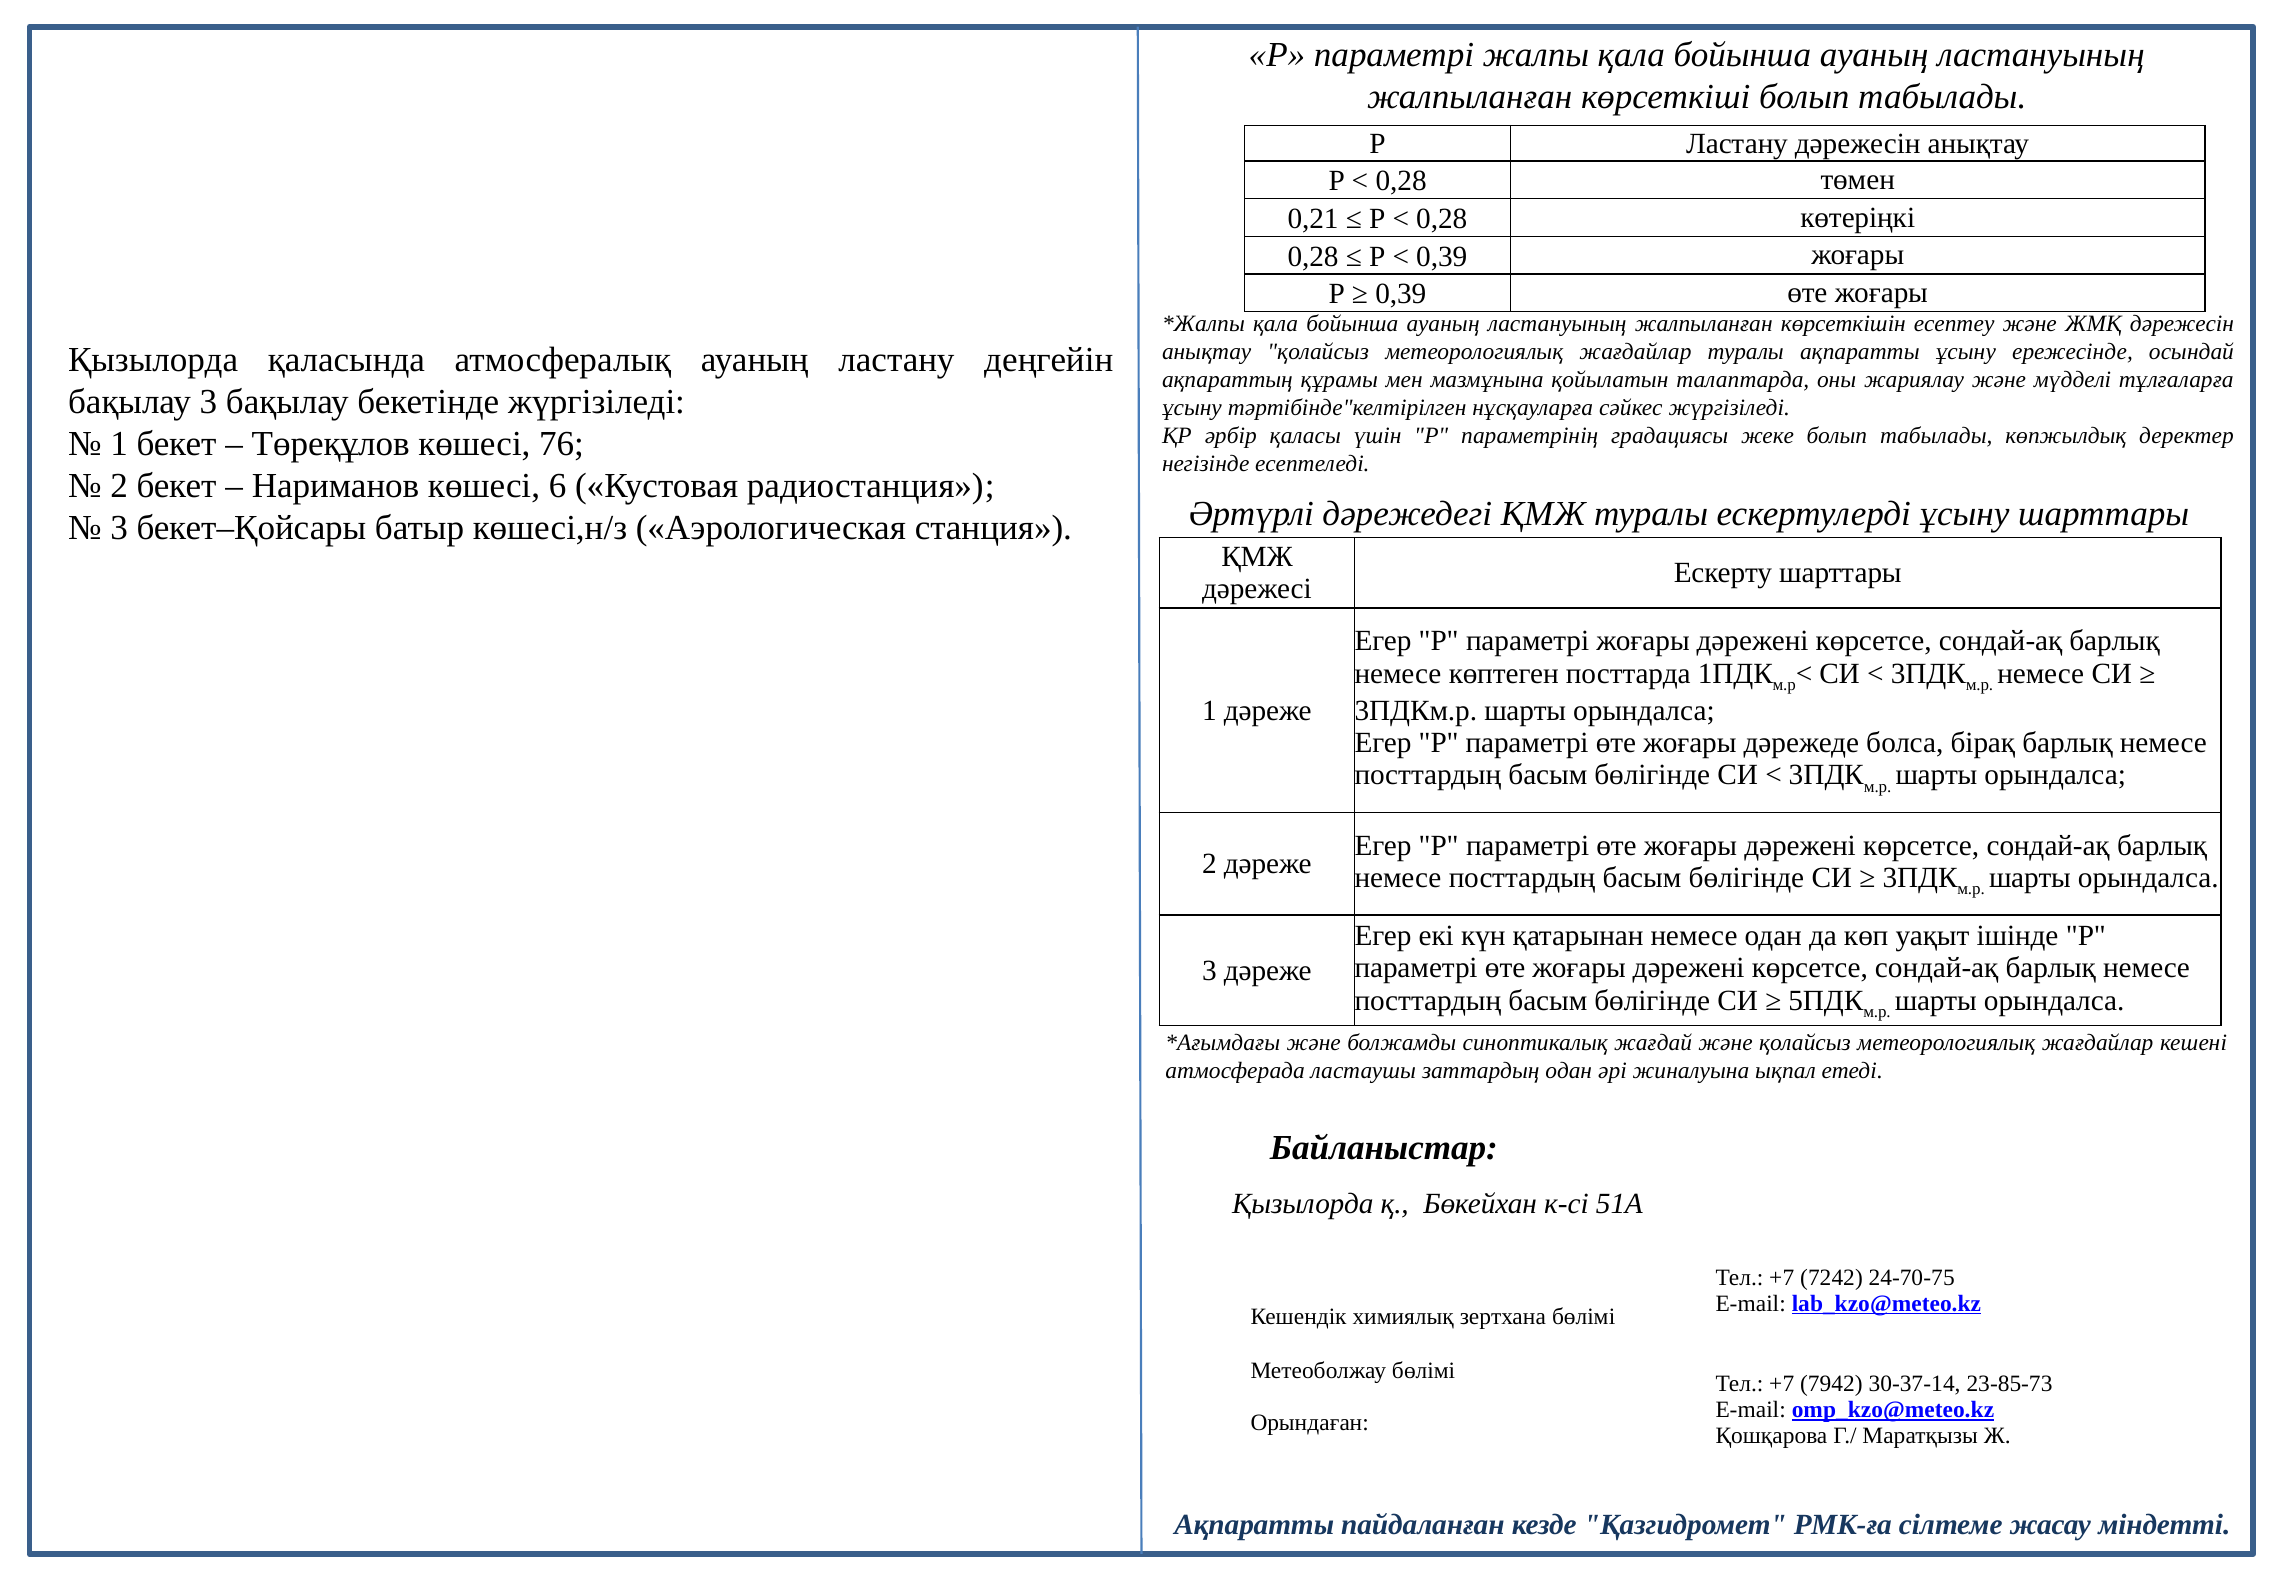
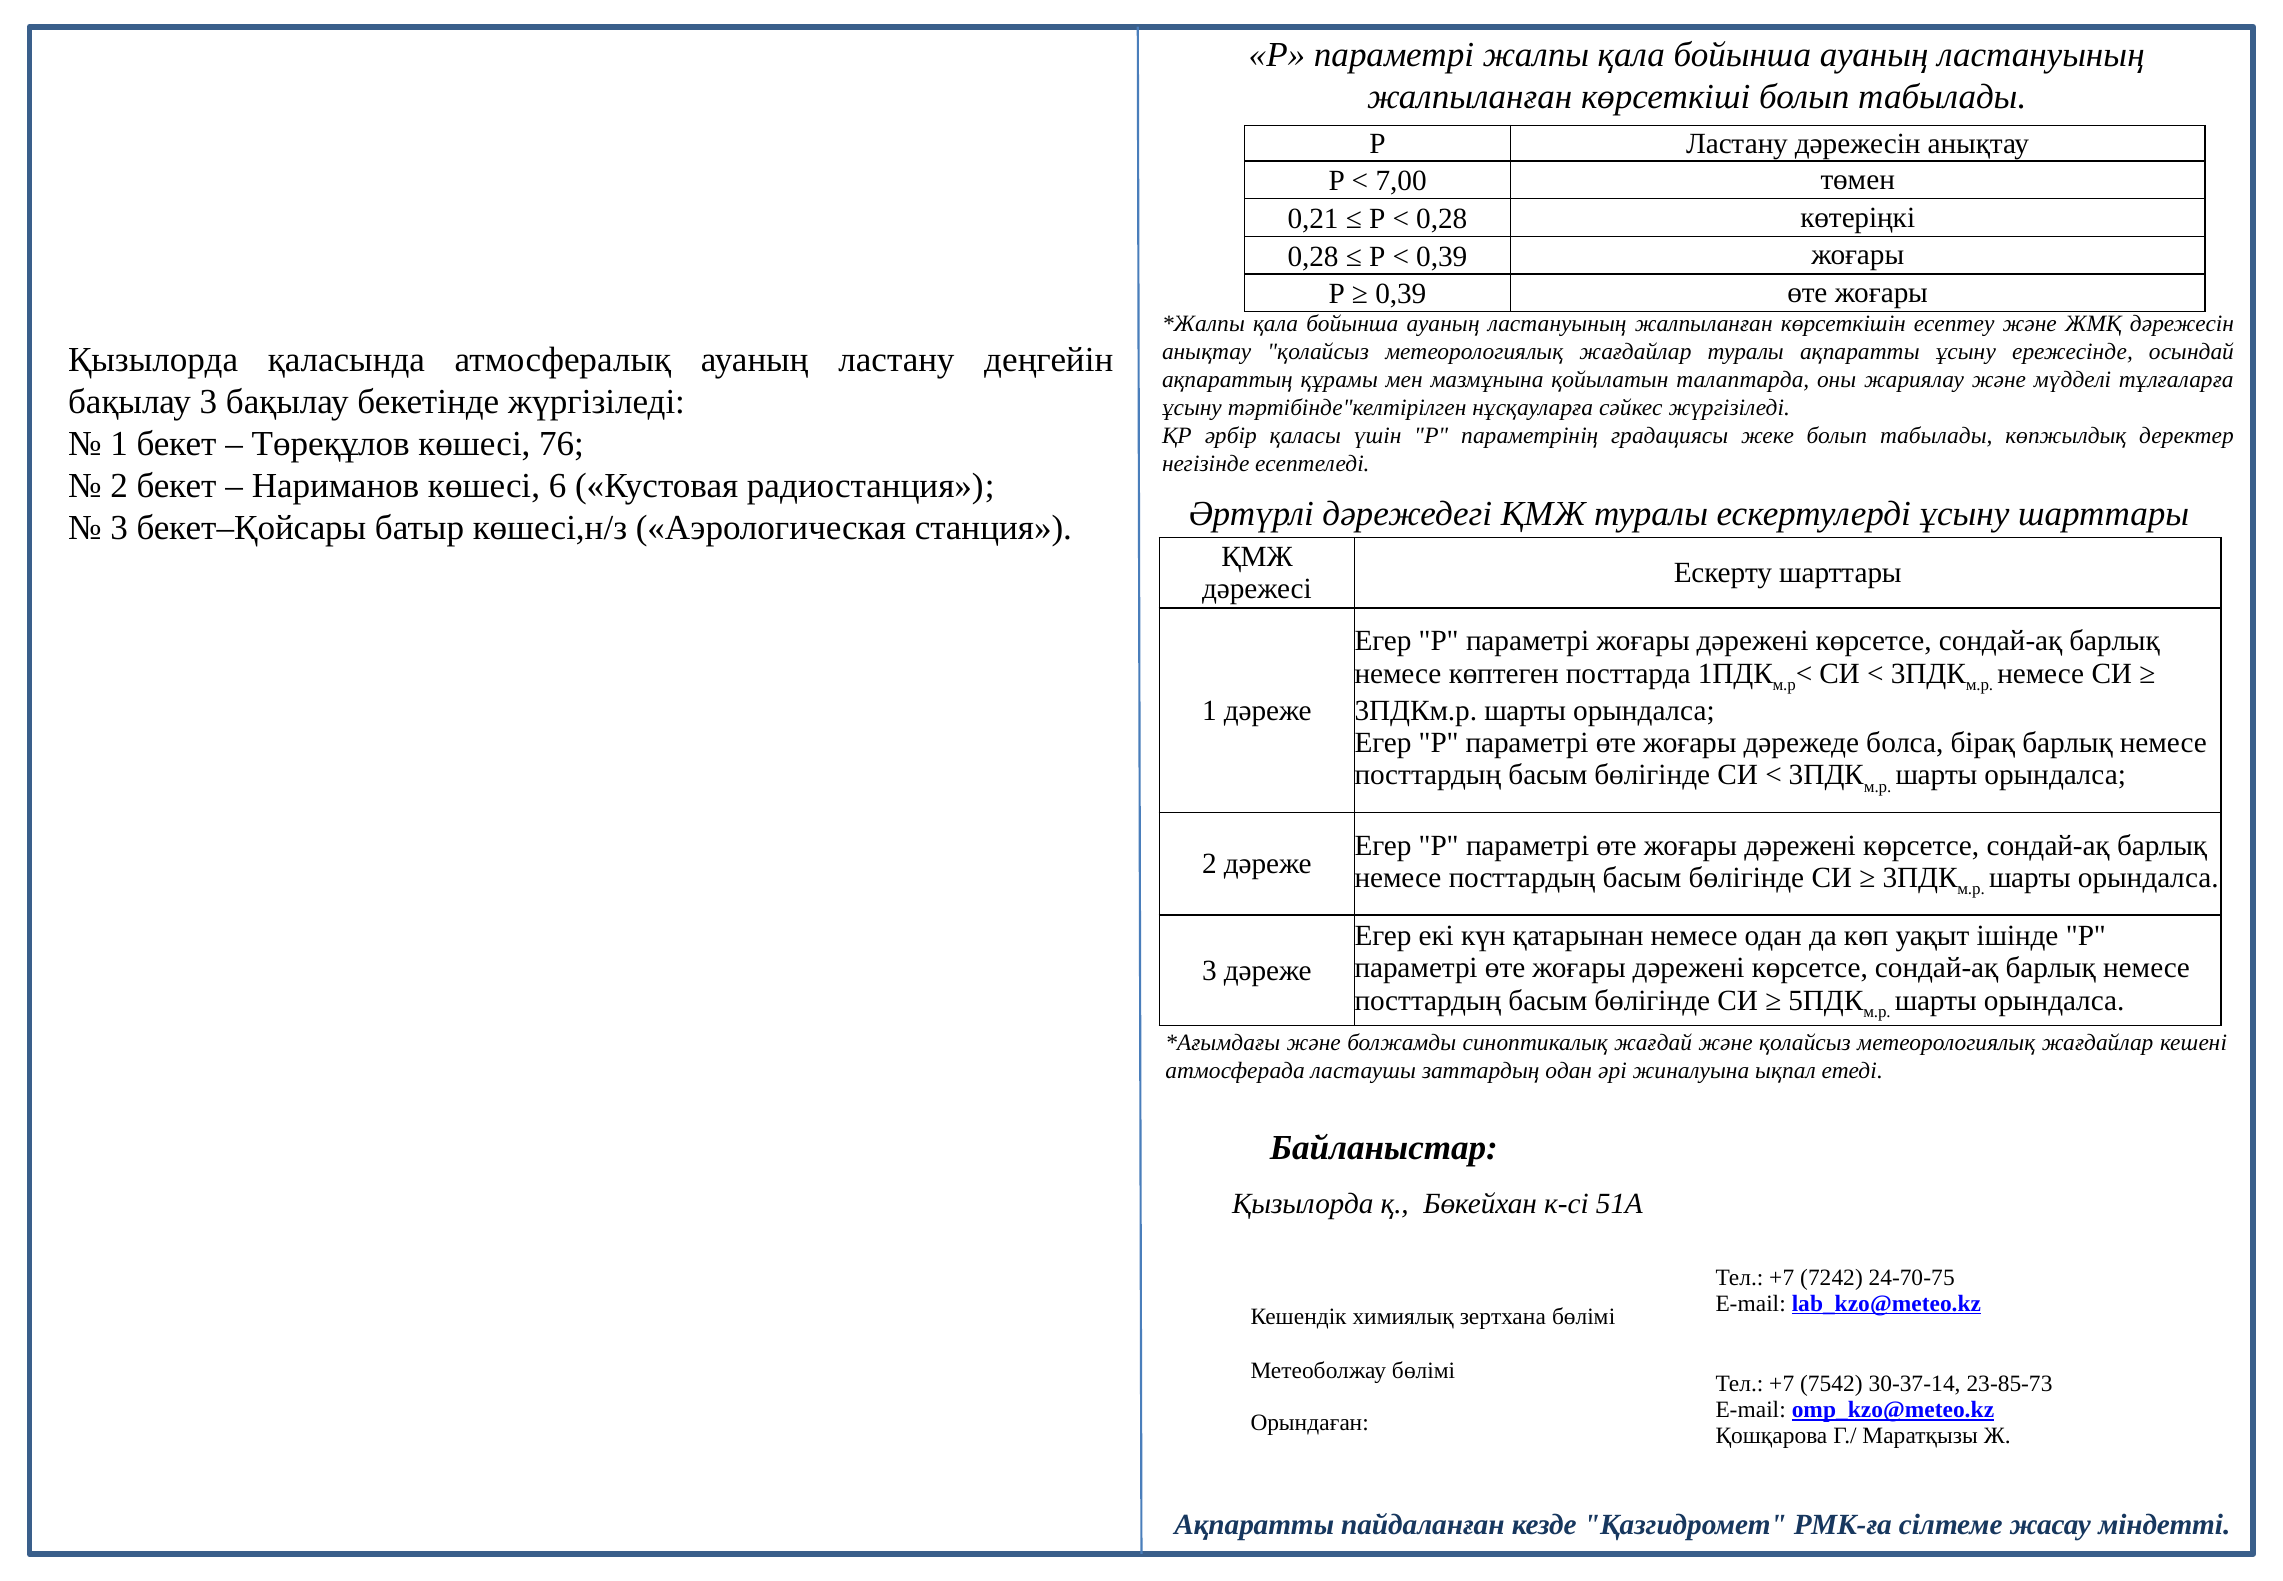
0,28 at (1401, 181): 0,28 -> 7,00
7942: 7942 -> 7542
